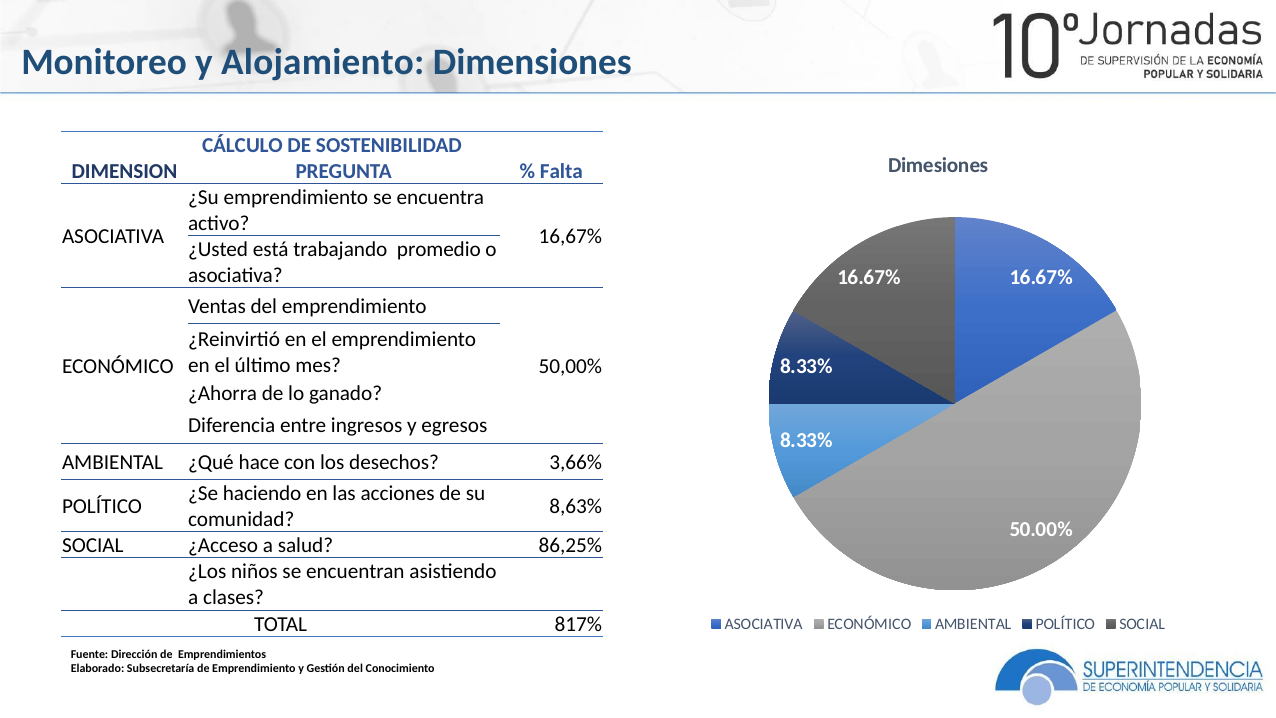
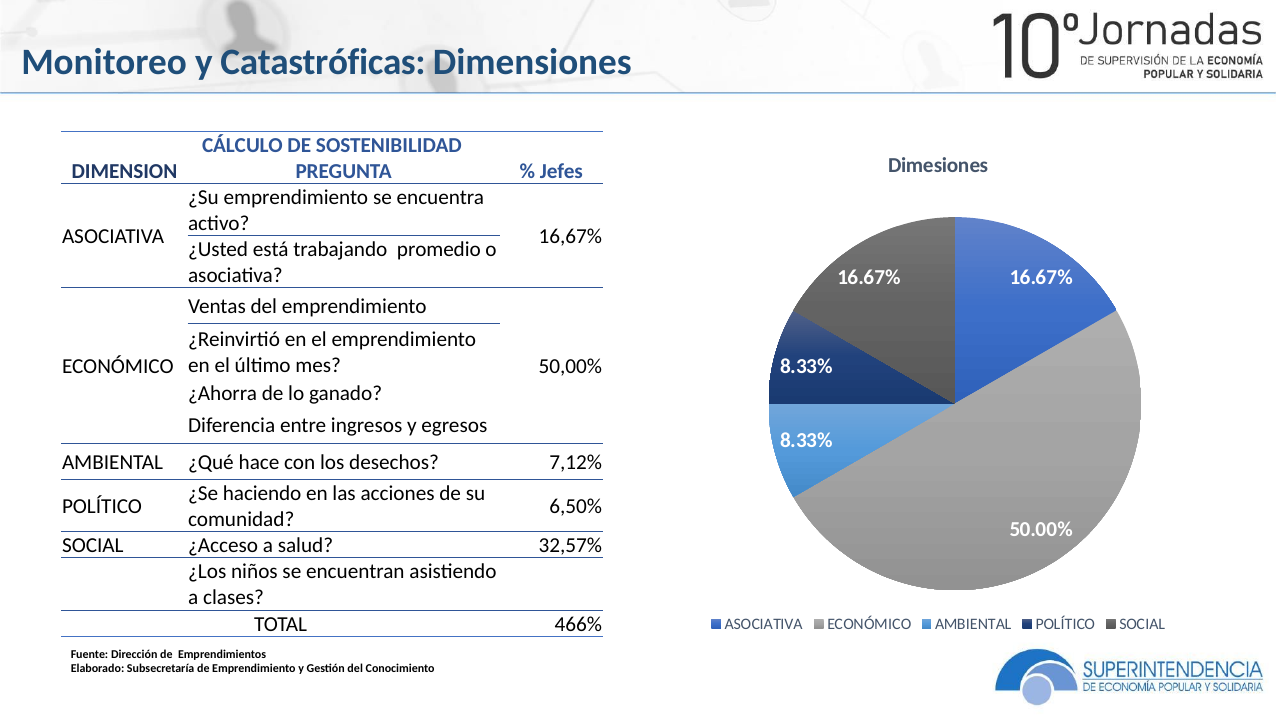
Alojamiento: Alojamiento -> Catastróficas
Falta: Falta -> Jefes
3,66%: 3,66% -> 7,12%
8,63%: 8,63% -> 6,50%
86,25%: 86,25% -> 32,57%
817%: 817% -> 466%
